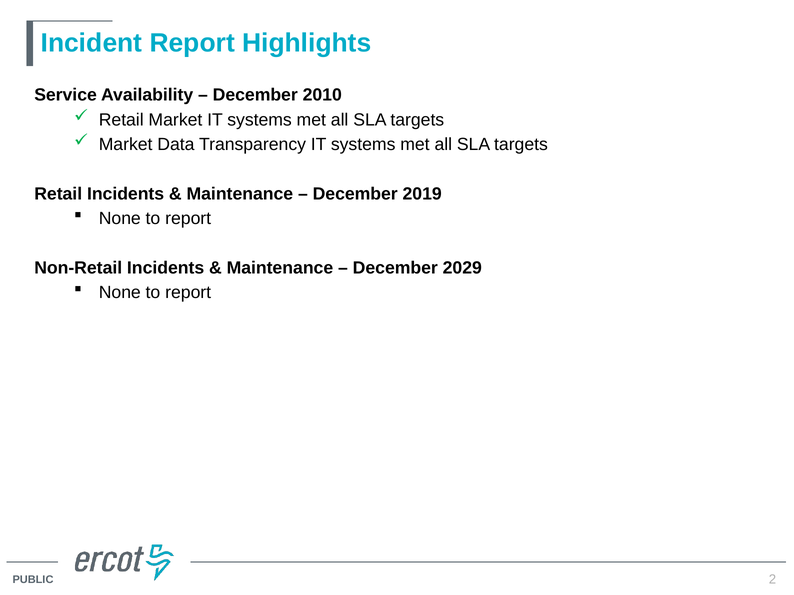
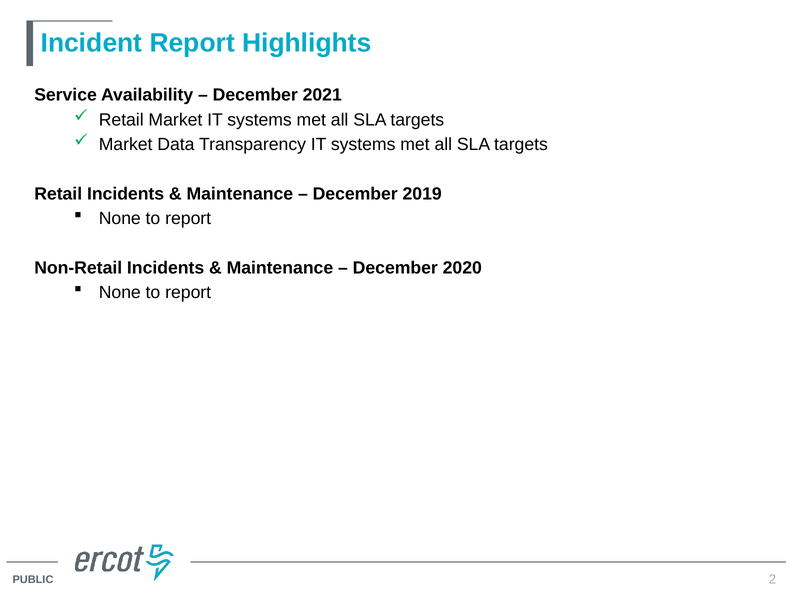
2010: 2010 -> 2021
2029: 2029 -> 2020
